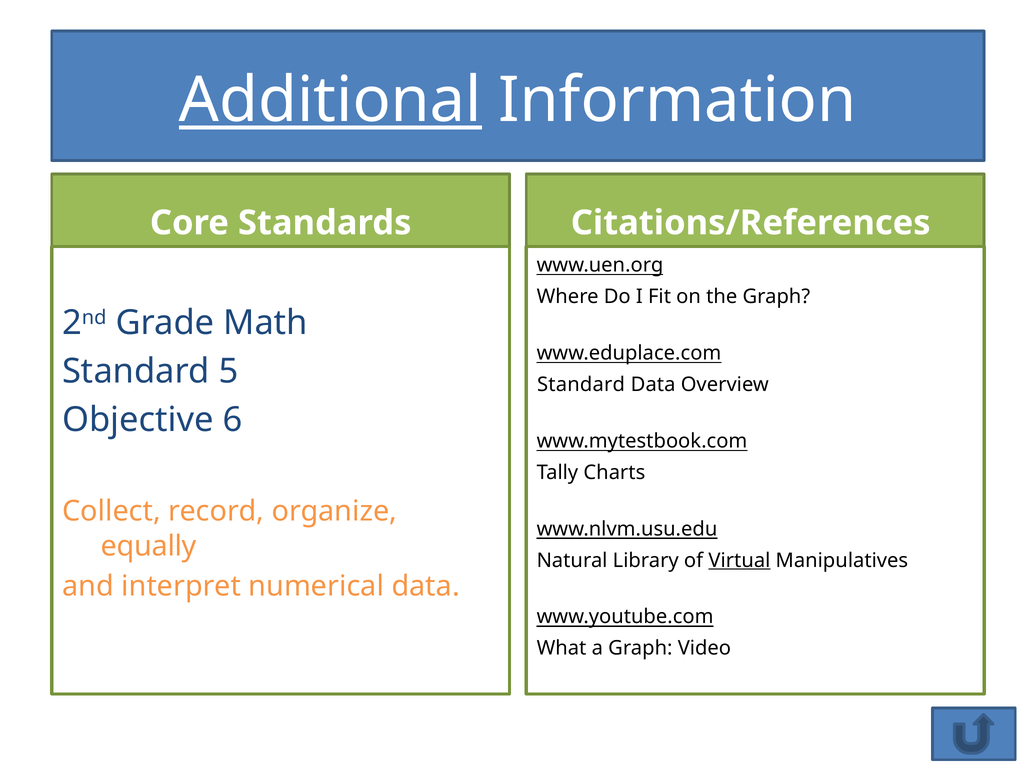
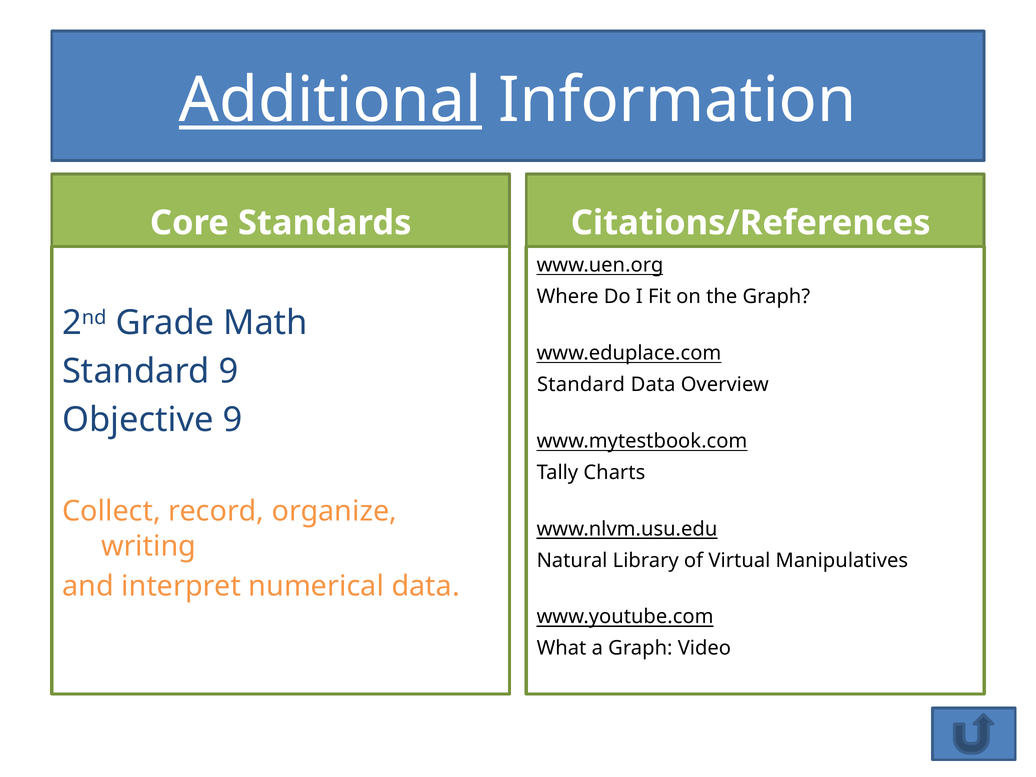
Standard 5: 5 -> 9
Objective 6: 6 -> 9
equally: equally -> writing
Virtual underline: present -> none
